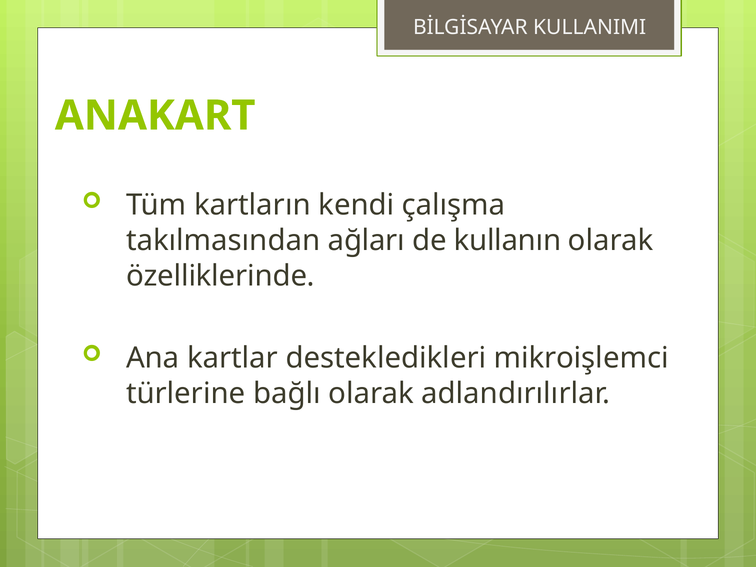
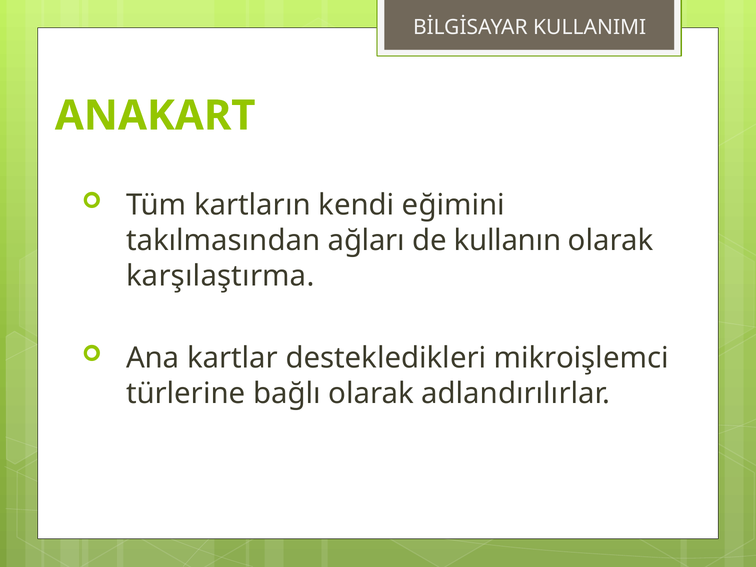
çalışma: çalışma -> eğimini
özelliklerinde: özelliklerinde -> karşılaştırma
